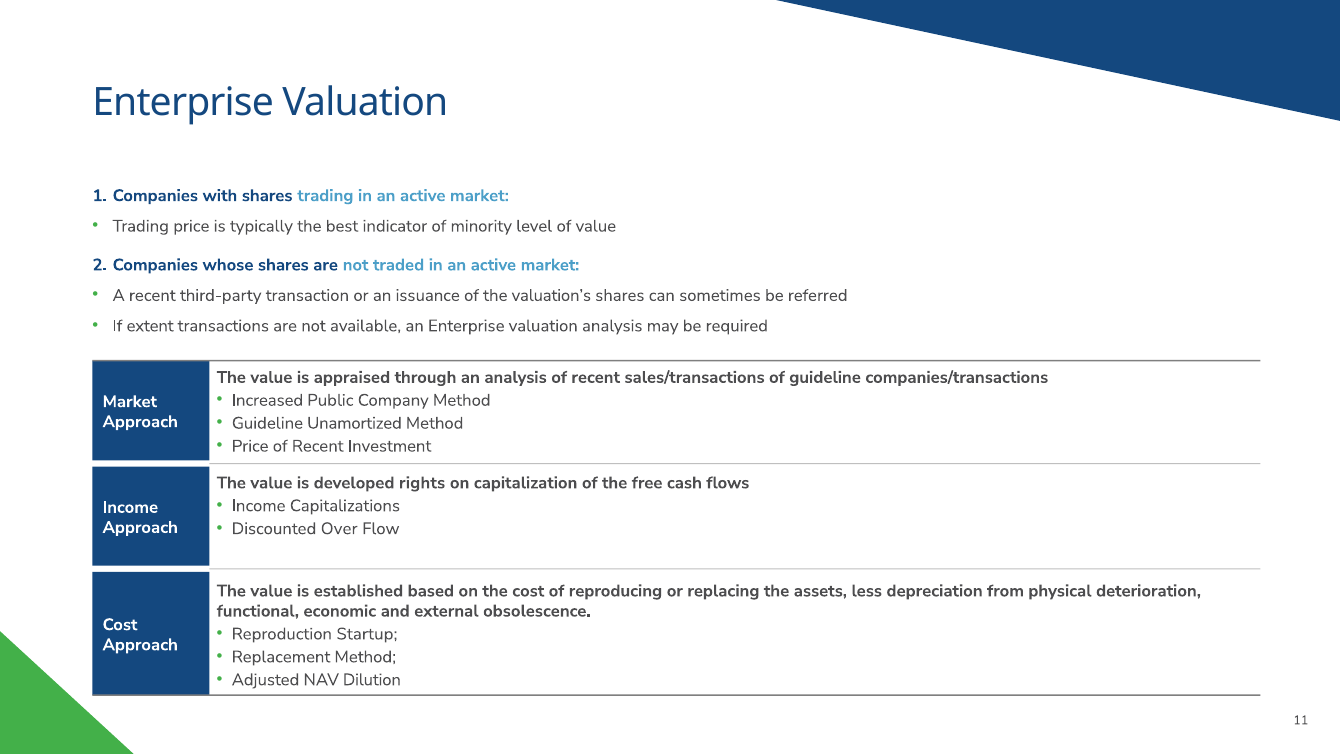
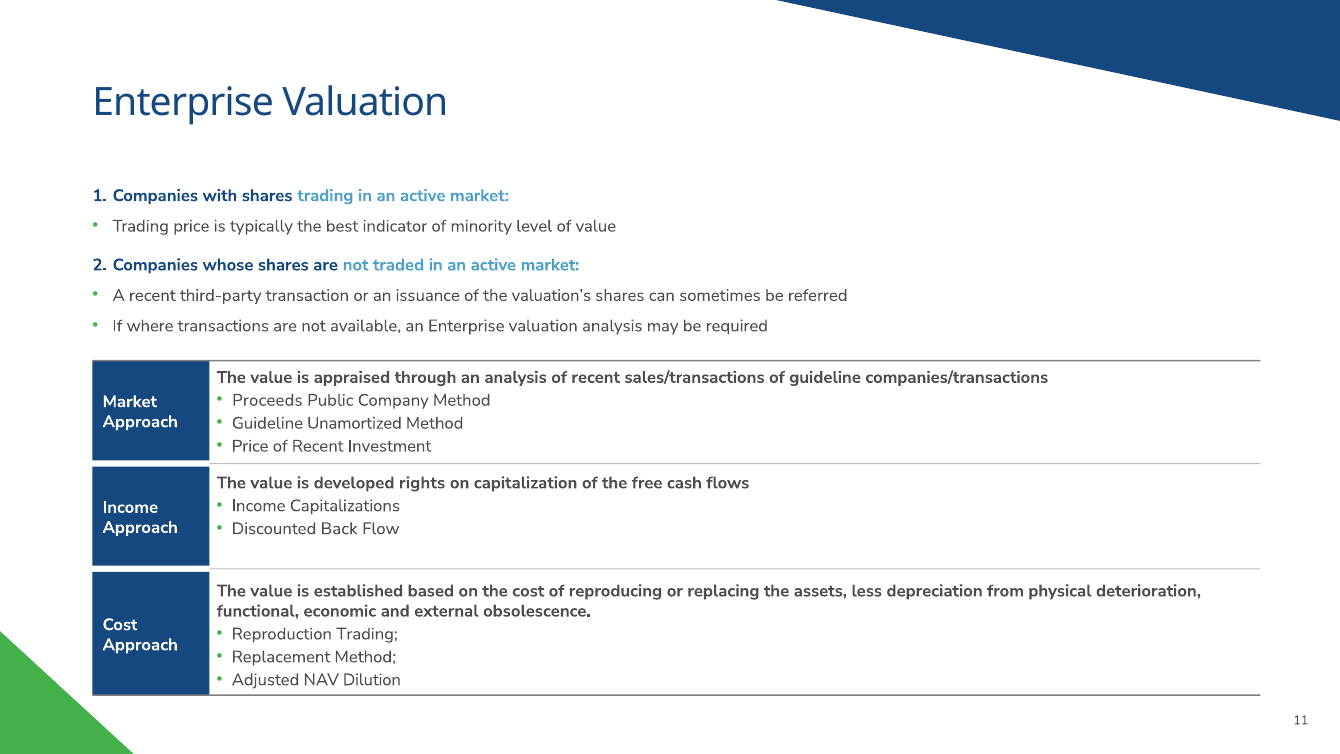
extent: extent -> where
Increased: Increased -> Proceeds
Over: Over -> Back
Reproduction Startup: Startup -> Trading
